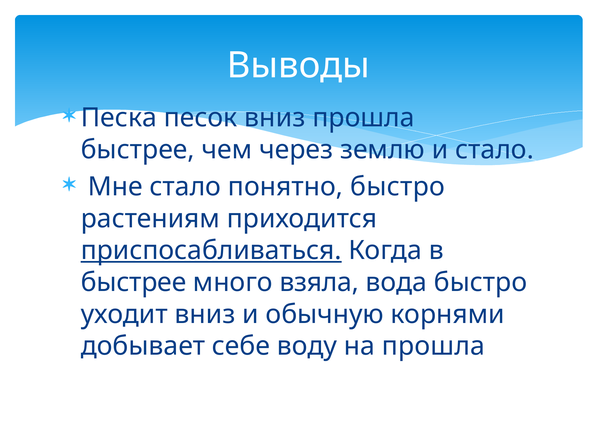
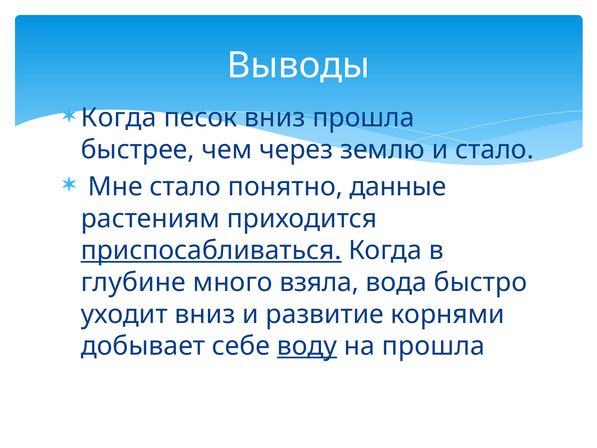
Песка at (119, 118): Песка -> Когда
понятно быстро: быстро -> данные
быстрее at (134, 282): быстрее -> глубине
обычную: обычную -> развитие
воду underline: none -> present
